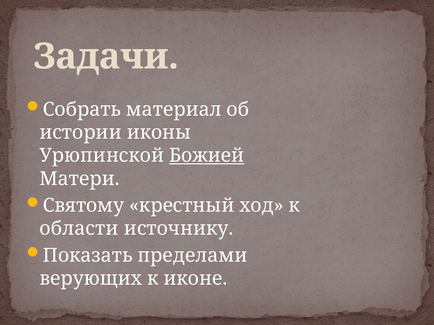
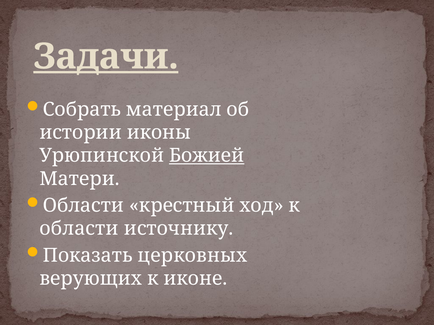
Задачи underline: none -> present
Святому at (83, 206): Святому -> Области
пределами: пределами -> церковных
